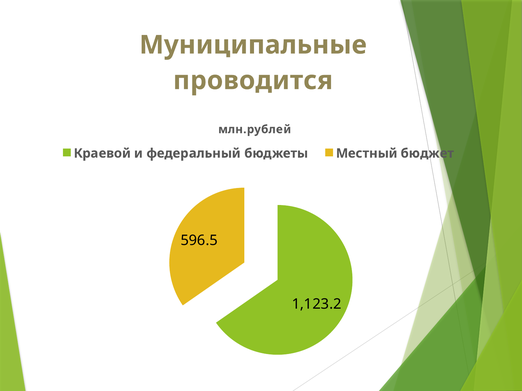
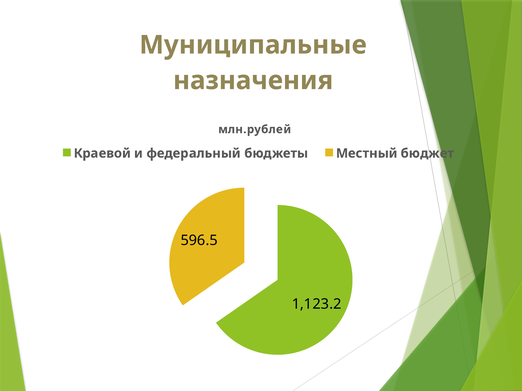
проводится: проводится -> назначения
